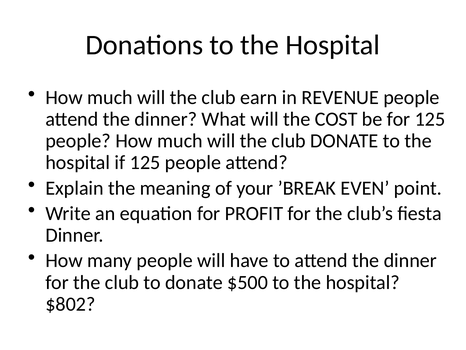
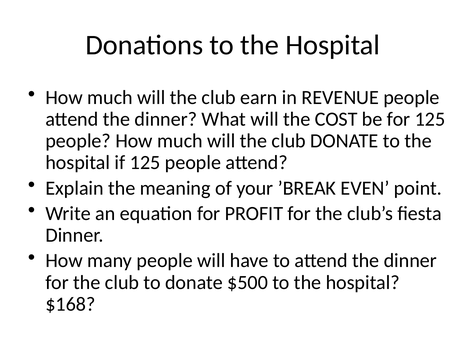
$802: $802 -> $168
